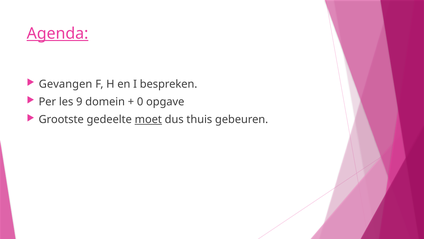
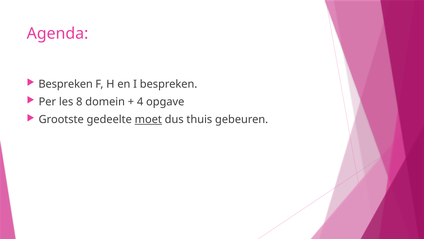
Agenda underline: present -> none
Gevangen at (66, 84): Gevangen -> Bespreken
9: 9 -> 8
0: 0 -> 4
